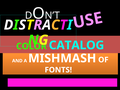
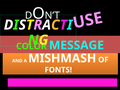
CATALOG: CATALOG -> MESSAGE
